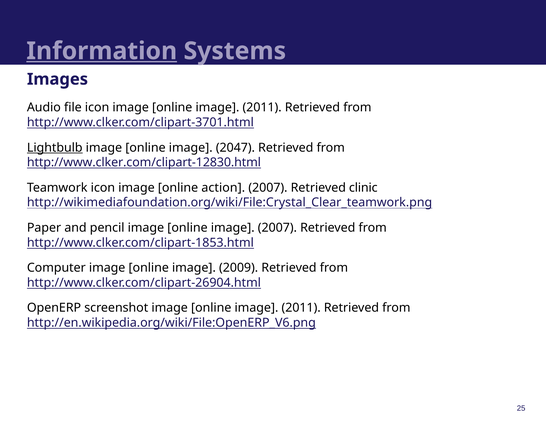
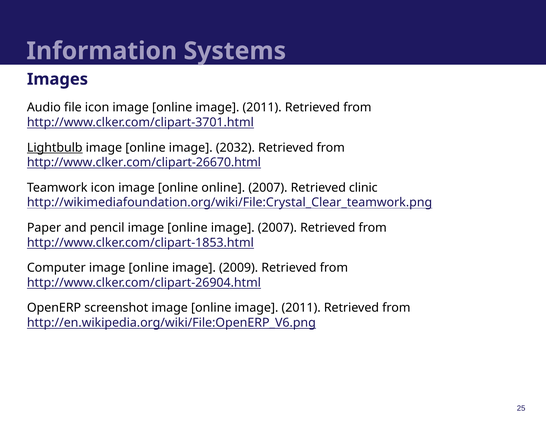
Information underline: present -> none
2047: 2047 -> 2032
http://www.clker.com/clipart-12830.html: http://www.clker.com/clipart-12830.html -> http://www.clker.com/clipart-26670.html
online action: action -> online
